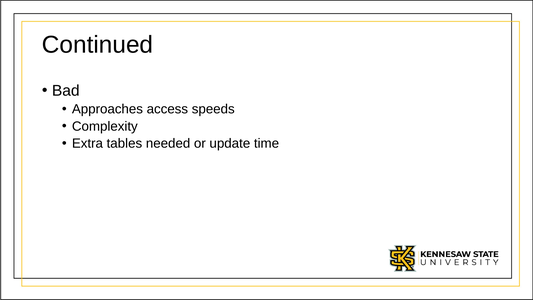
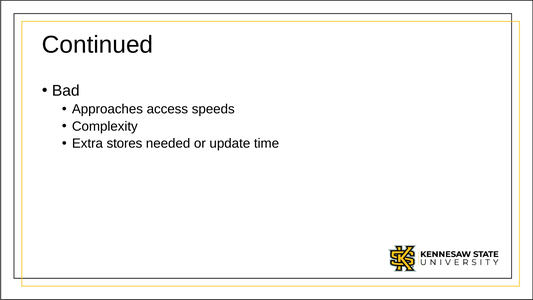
tables: tables -> stores
